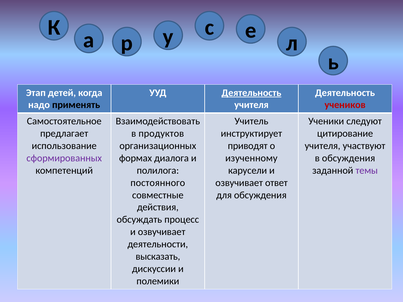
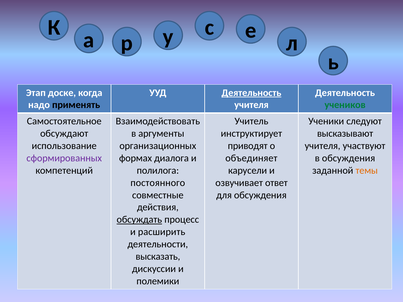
детей: детей -> доске
учеников colour: red -> green
предлагает: предлагает -> обсуждают
продуктов: продуктов -> аргументы
цитирование: цитирование -> высказывают
изученному: изученному -> объединяет
темы colour: purple -> orange
обсуждать underline: none -> present
озвучивает at (162, 232): озвучивает -> расширить
